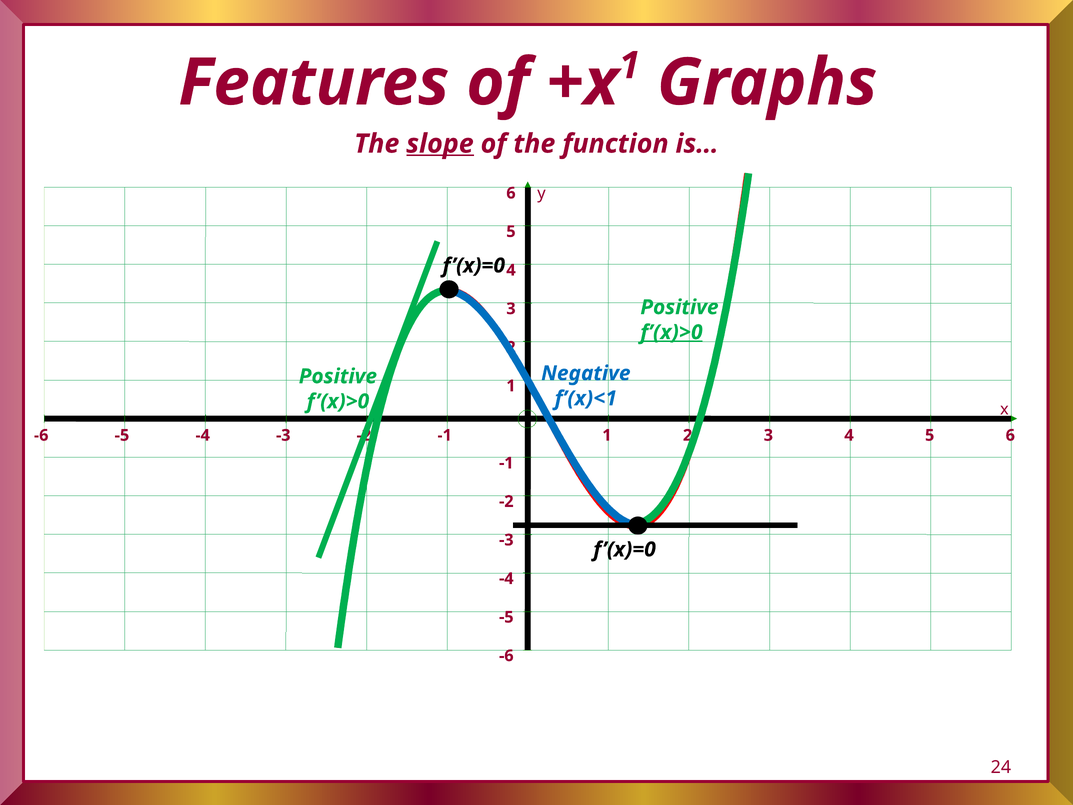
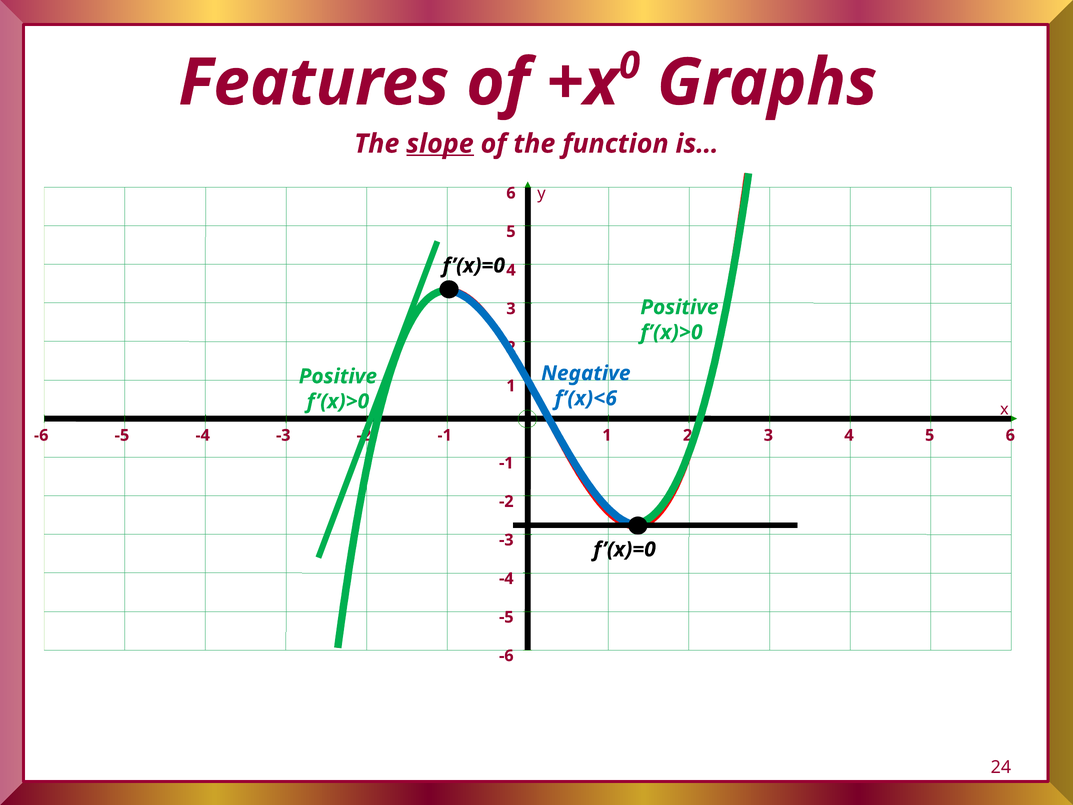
1 at (630, 66): 1 -> 0
f’(x)>0 at (671, 332) underline: present -> none
f’(x)<1: f’(x)<1 -> f’(x)<6
